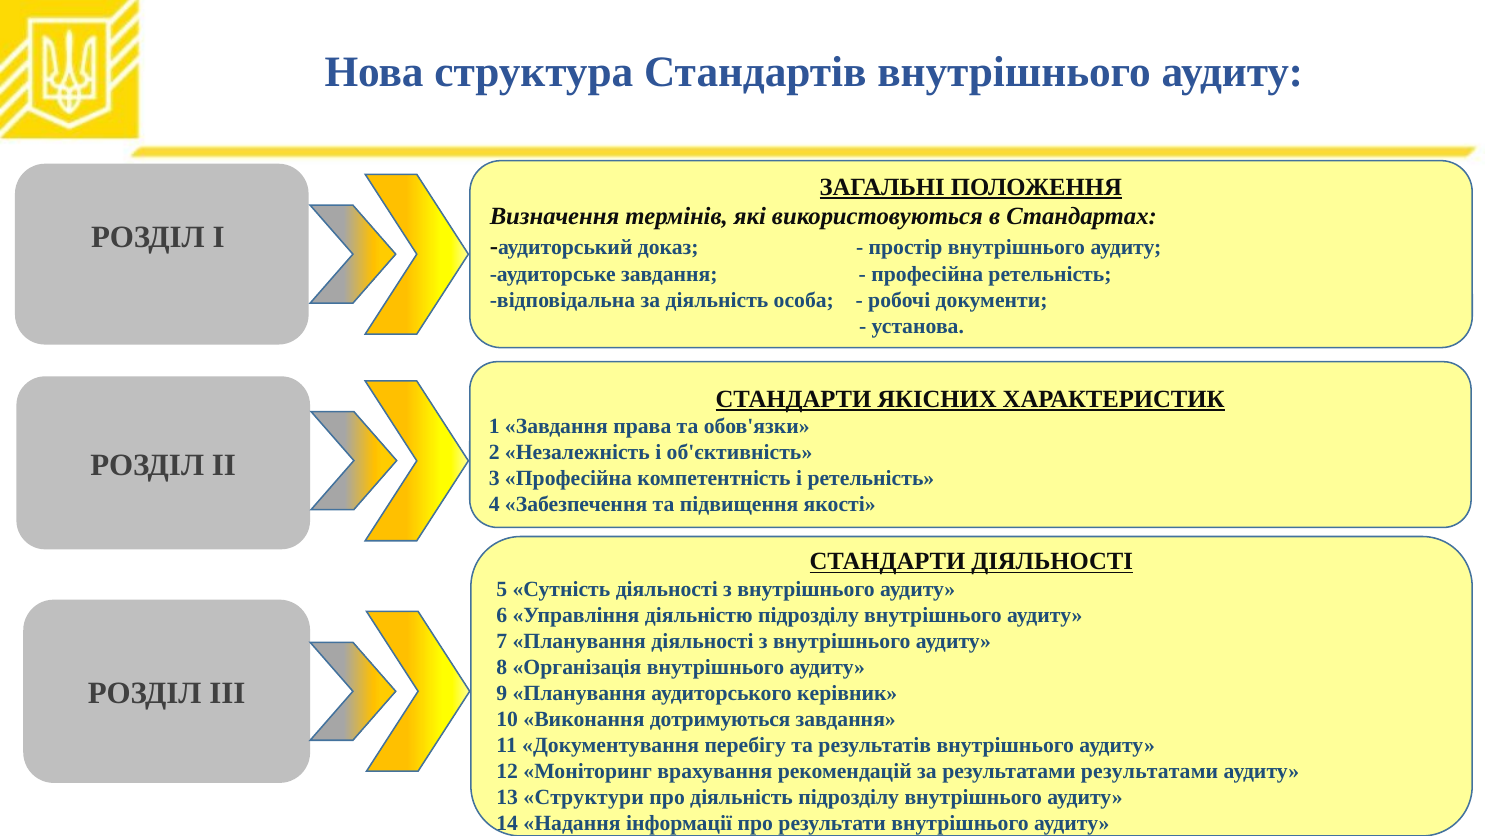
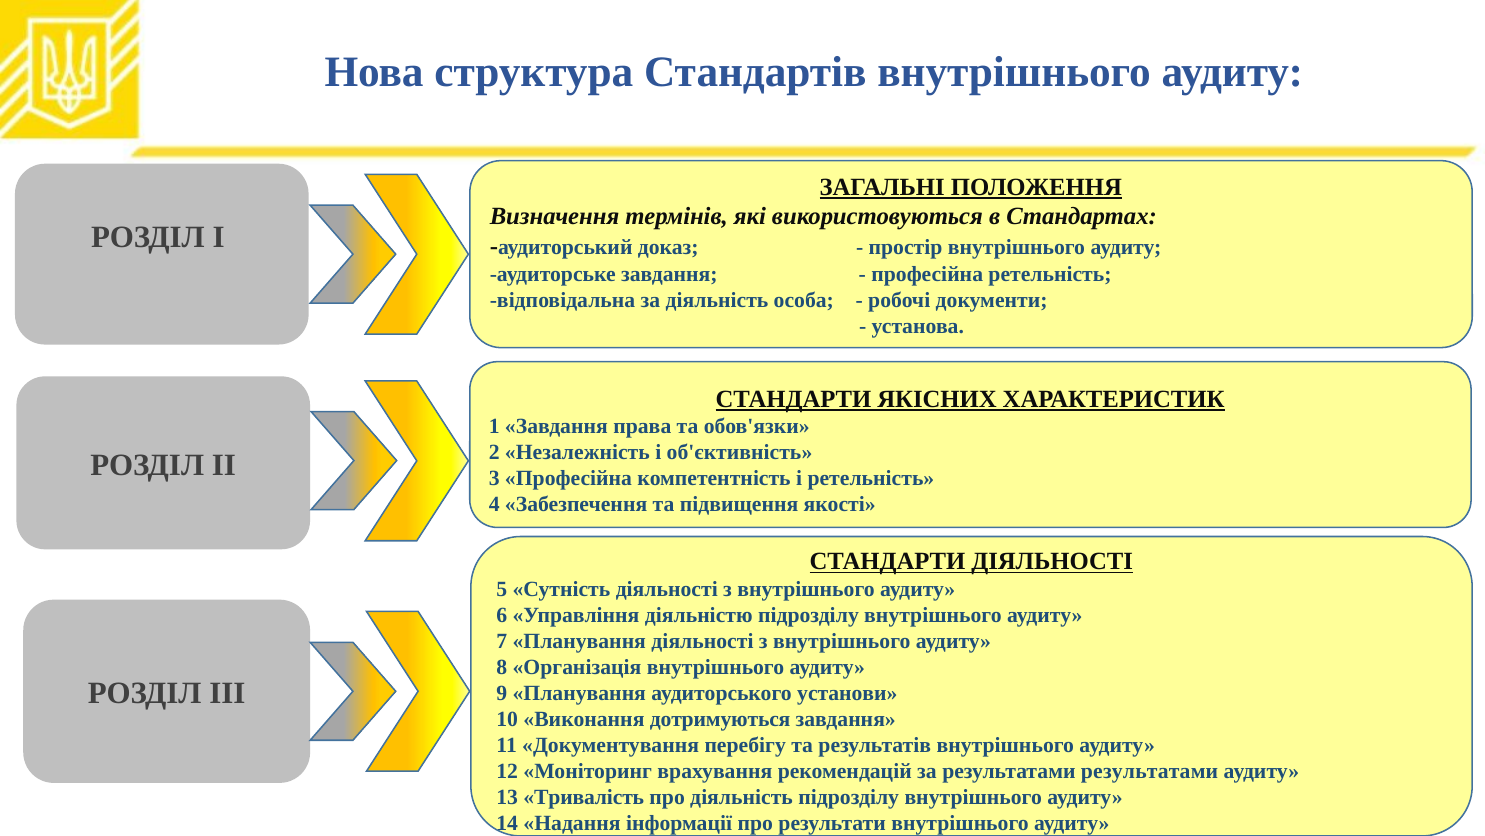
керівник: керівник -> установи
Структури: Структури -> Тривалість
